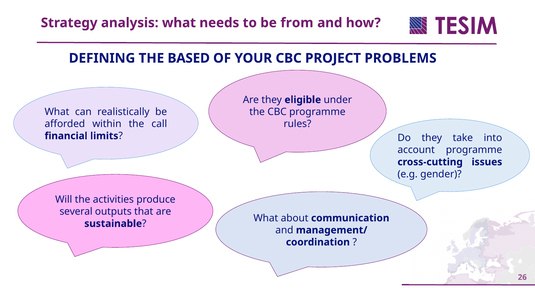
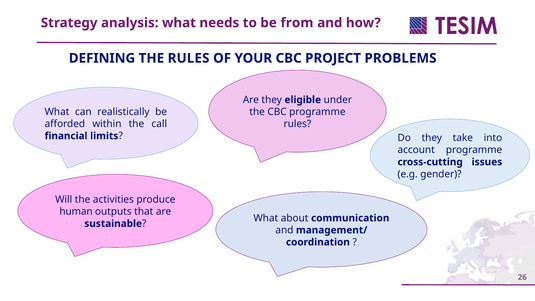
THE BASED: BASED -> RULES
several: several -> human
